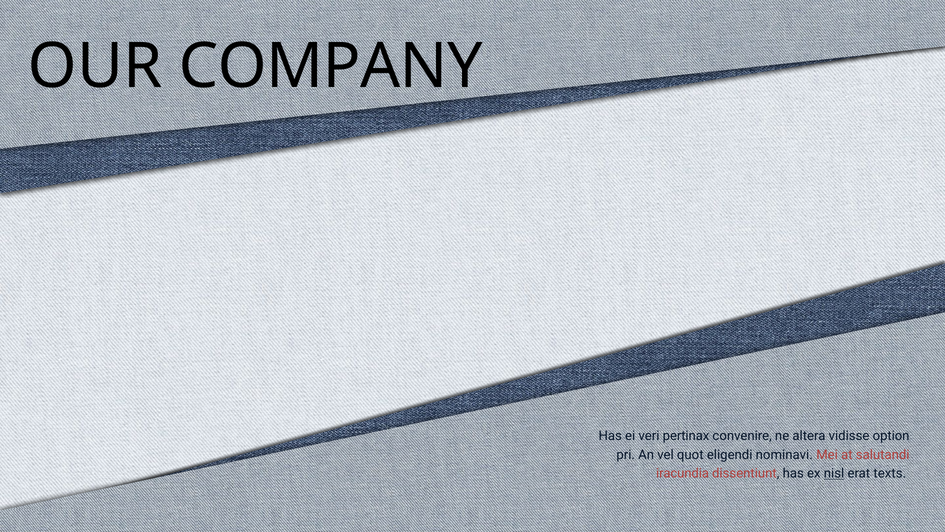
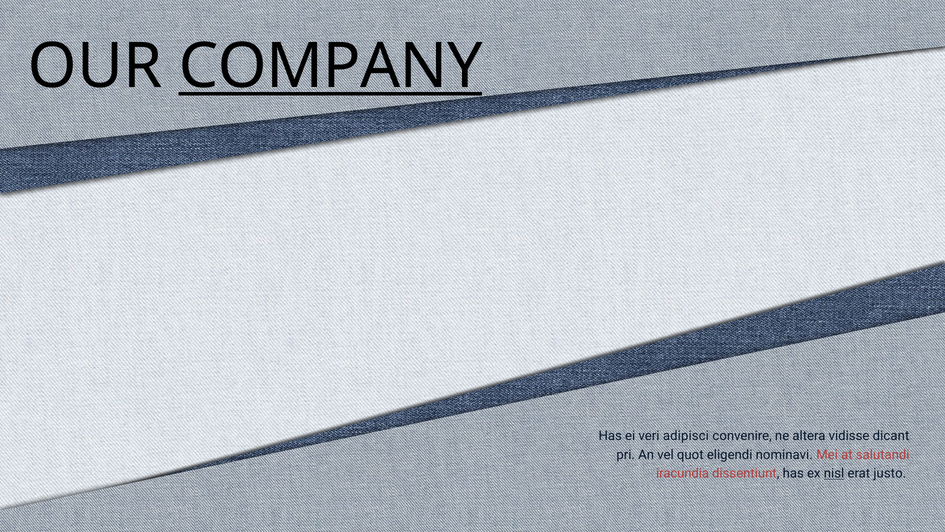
COMPANY underline: none -> present
pertinax: pertinax -> adipisci
option: option -> dicant
texts: texts -> justo
